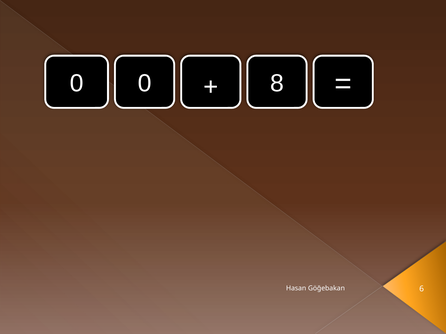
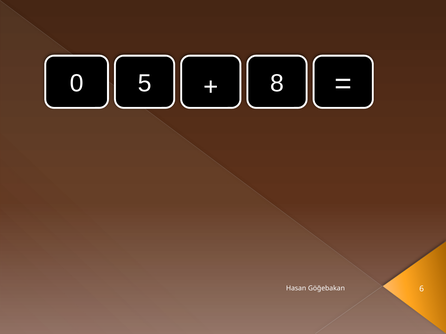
0 0: 0 -> 5
